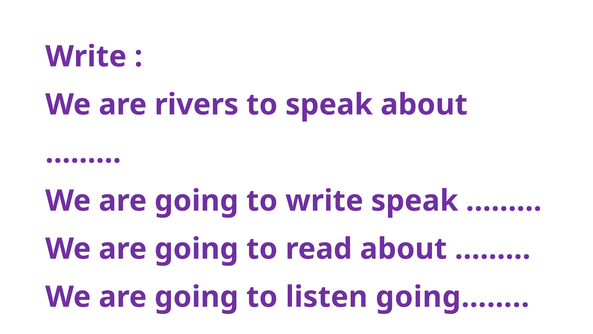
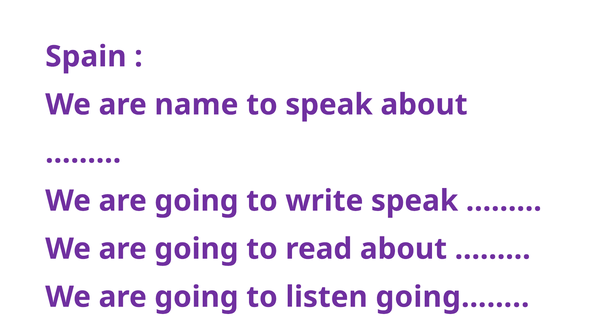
Write at (86, 56): Write -> Spain
rivers: rivers -> name
